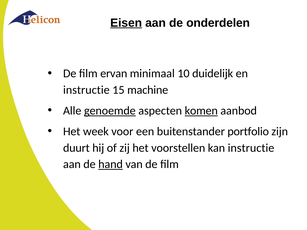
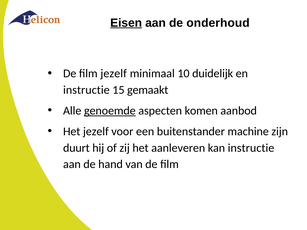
onderdelen: onderdelen -> onderhoud
film ervan: ervan -> jezelf
machine: machine -> gemaakt
komen underline: present -> none
Het week: week -> jezelf
portfolio: portfolio -> machine
voorstellen: voorstellen -> aanleveren
hand underline: present -> none
